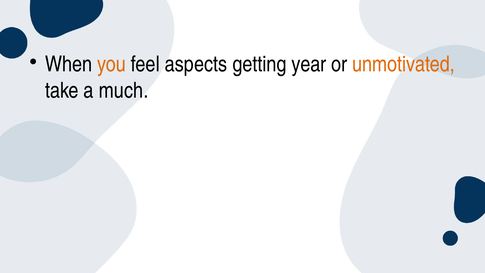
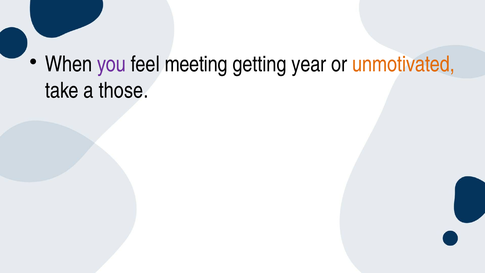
you colour: orange -> purple
aspects: aspects -> meeting
much: much -> those
